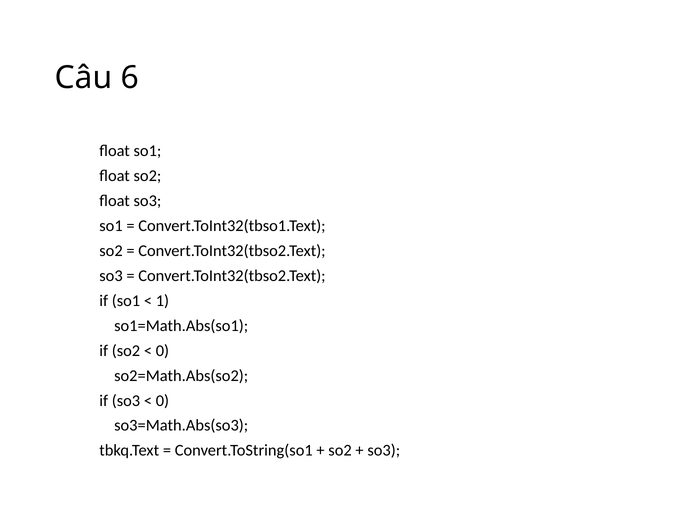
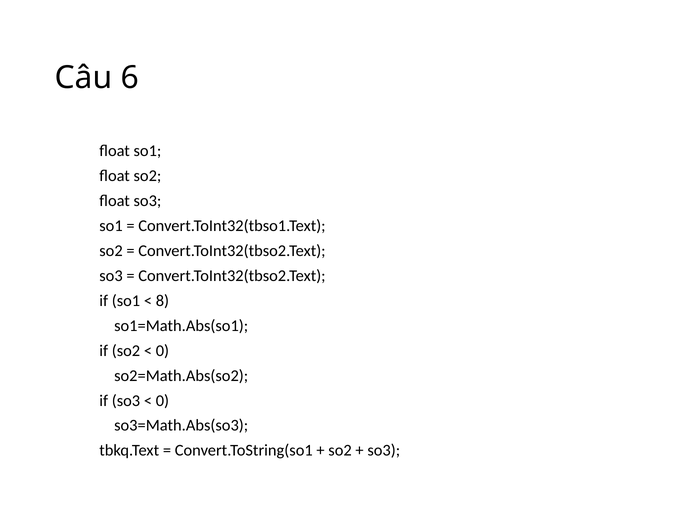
1: 1 -> 8
